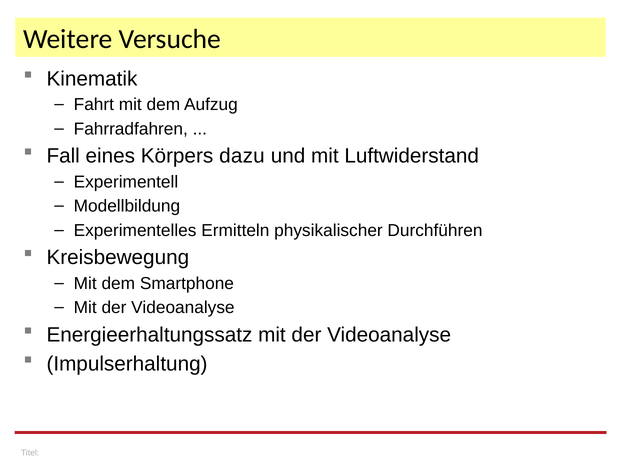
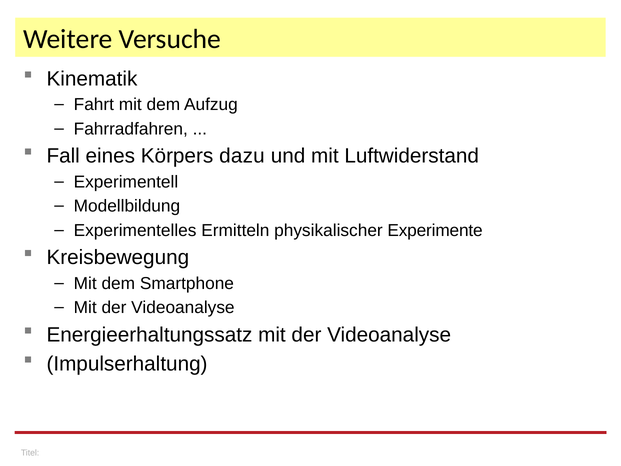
Durchführen: Durchführen -> Experimente
